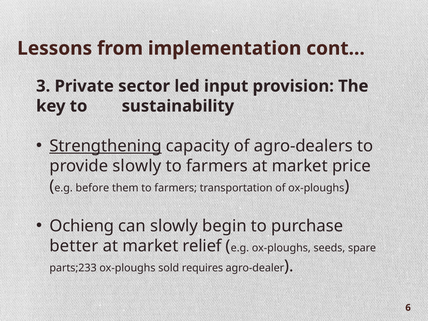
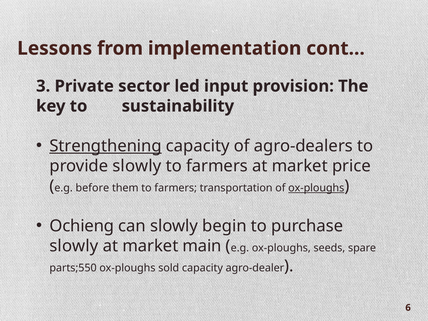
ox-ploughs at (316, 188) underline: none -> present
better at (74, 246): better -> slowly
relief: relief -> main
parts;233: parts;233 -> parts;550
sold requires: requires -> capacity
